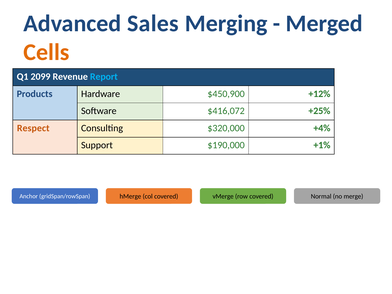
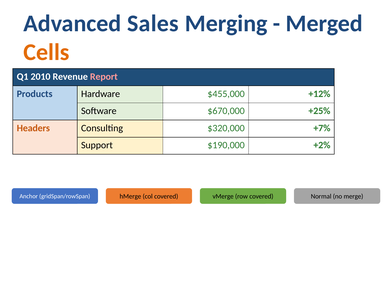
2099: 2099 -> 2010
Report colour: light blue -> pink
$450,900: $450,900 -> $455,000
$416,072: $416,072 -> $670,000
Respect: Respect -> Headers
+4%: +4% -> +7%
+1%: +1% -> +2%
